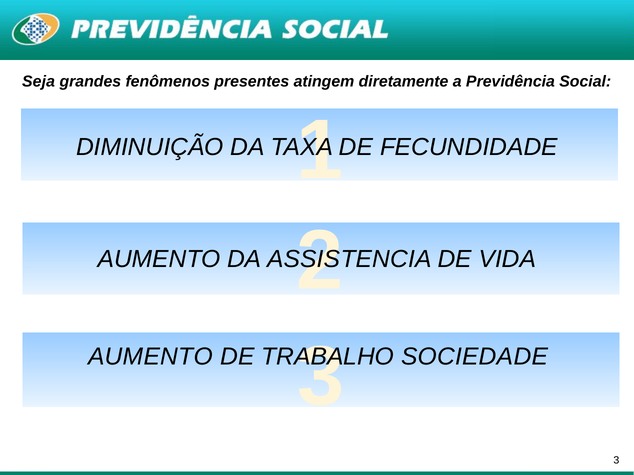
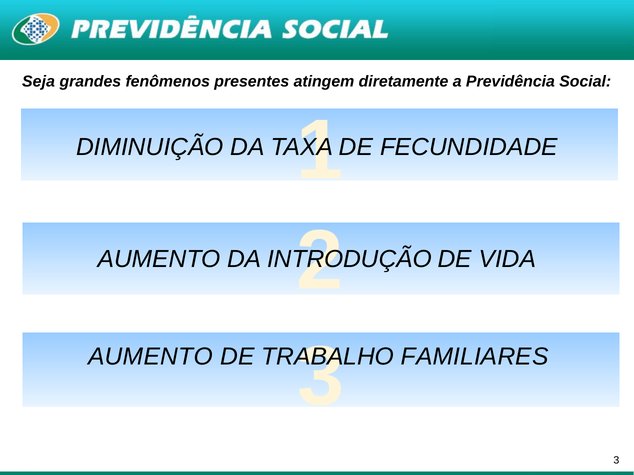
ASSISTENCIA: ASSISTENCIA -> INTRODUÇÃO
SOCIEDADE: SOCIEDADE -> FAMILIARES
